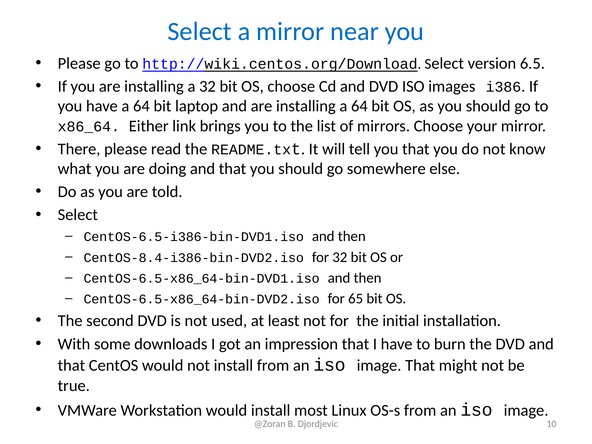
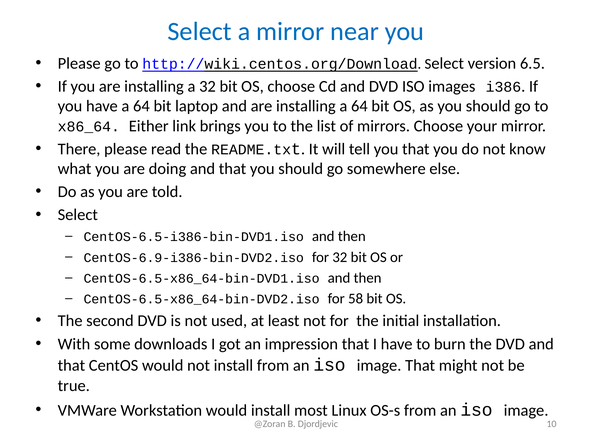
CentOS-8.4-i386-bin-DVD2.iso: CentOS-8.4-i386-bin-DVD2.iso -> CentOS-6.9-i386-bin-DVD2.iso
65: 65 -> 58
